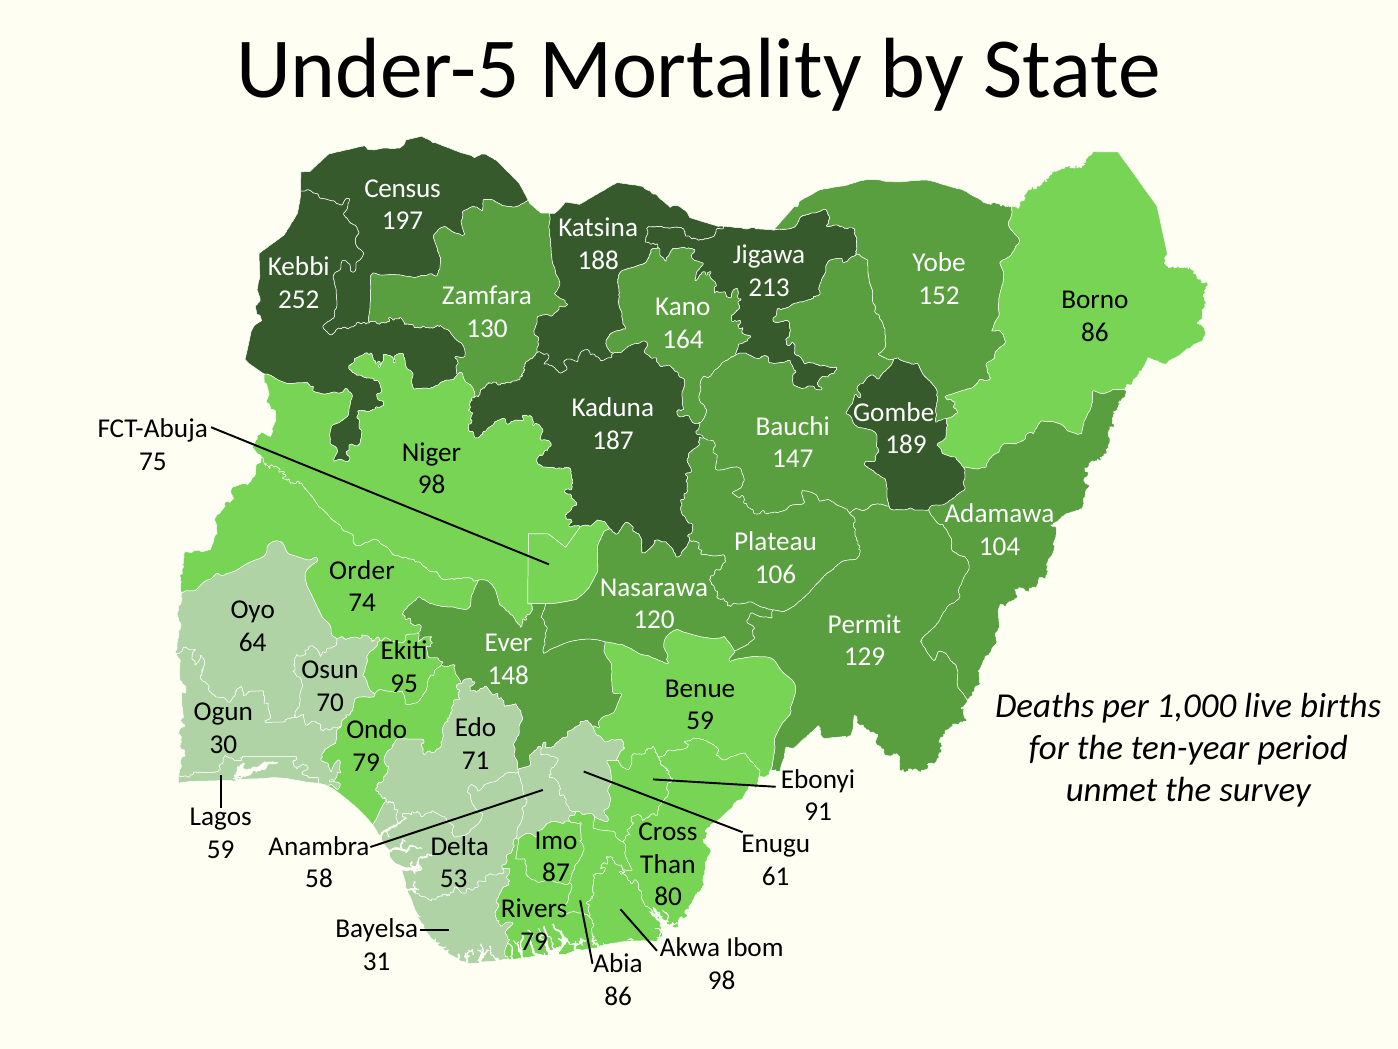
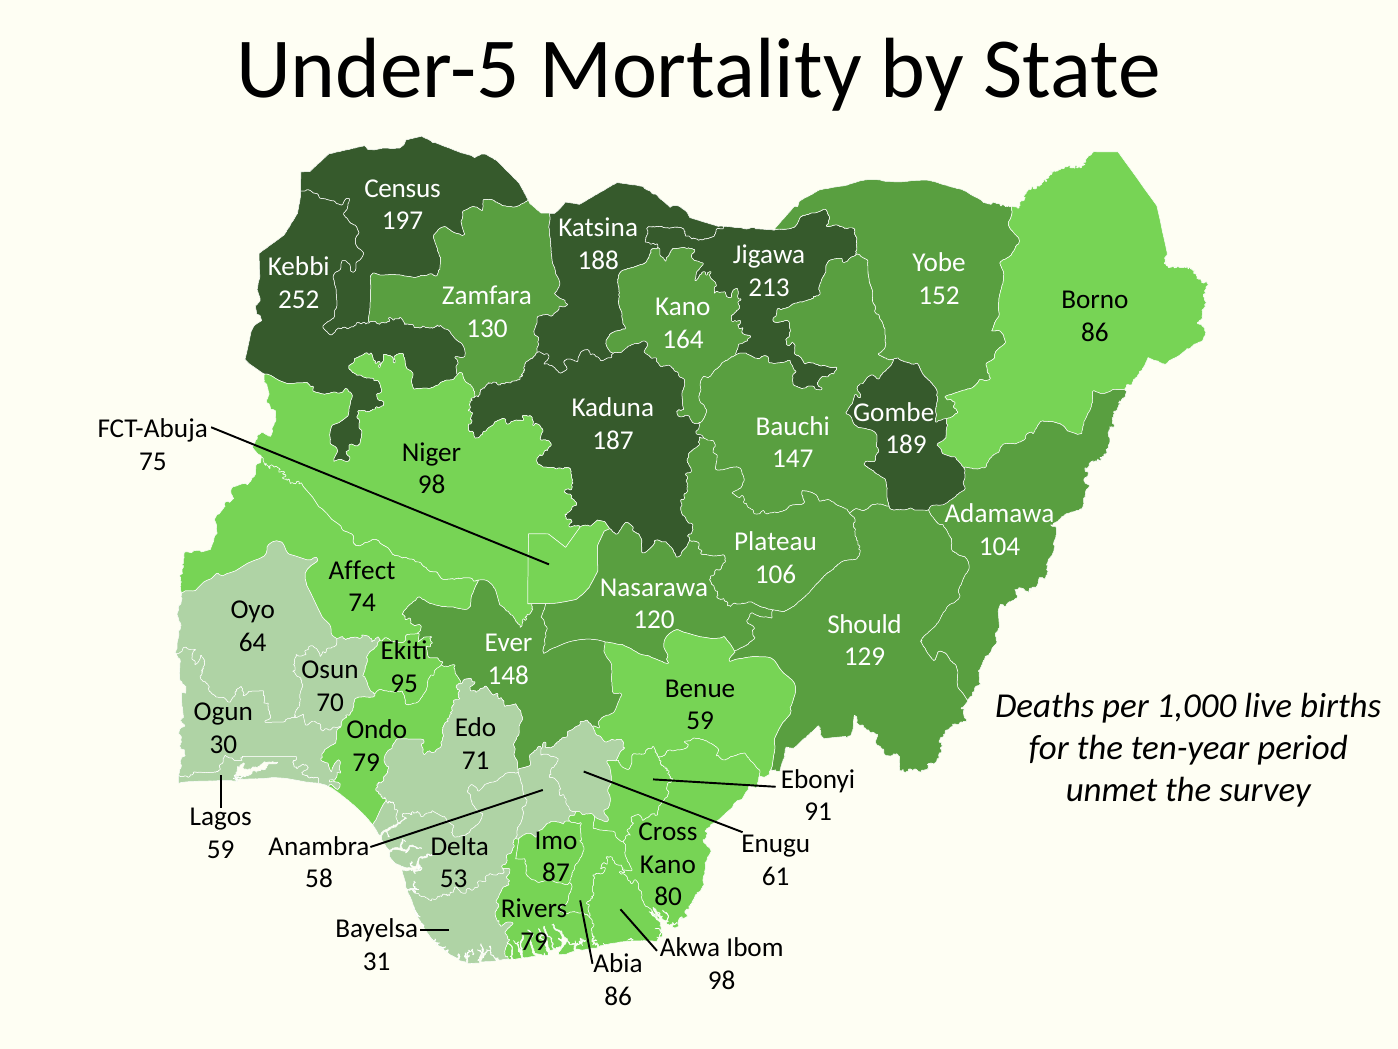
Order: Order -> Affect
Permit: Permit -> Should
Than at (668, 864): Than -> Kano
